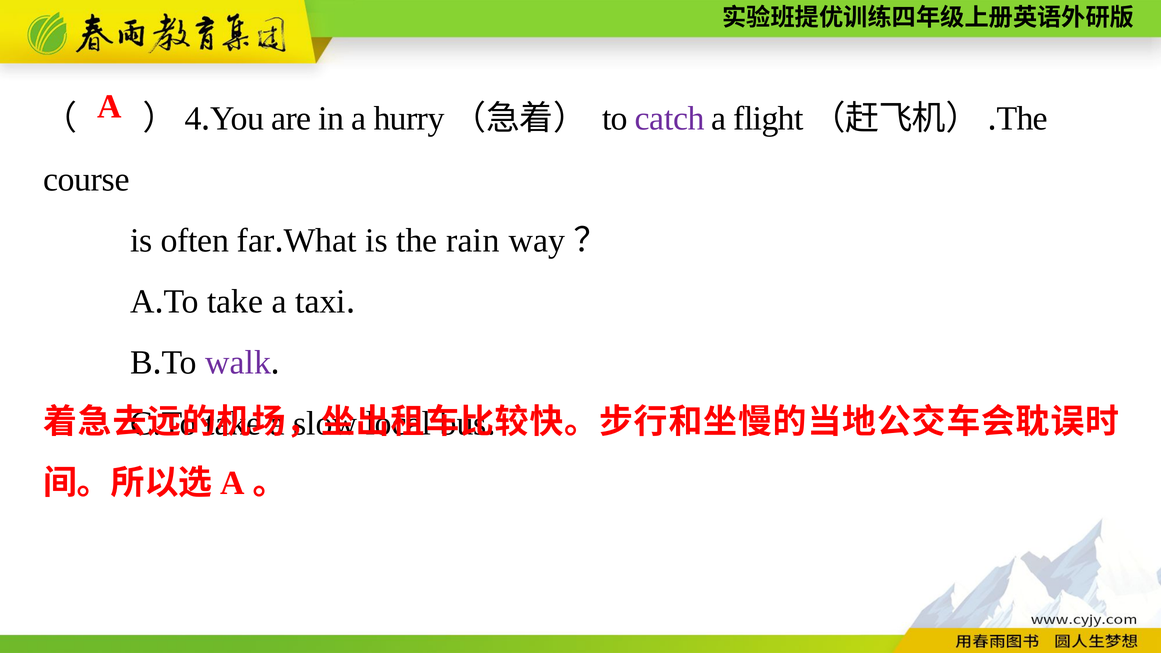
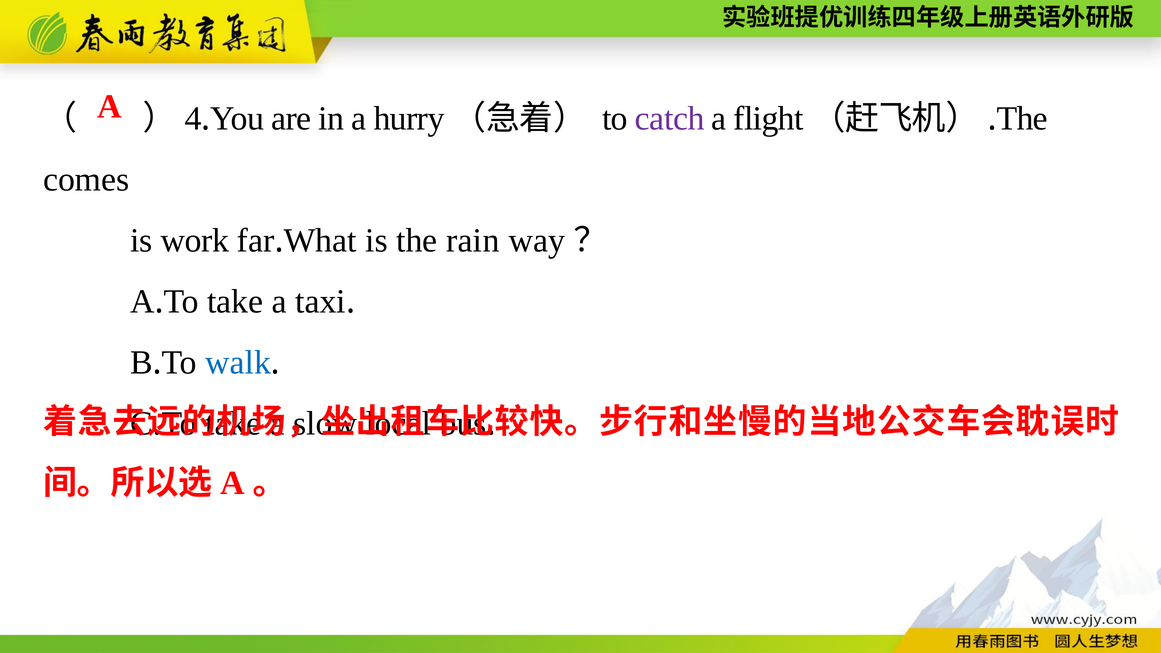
course: course -> comes
often: often -> work
walk colour: purple -> blue
